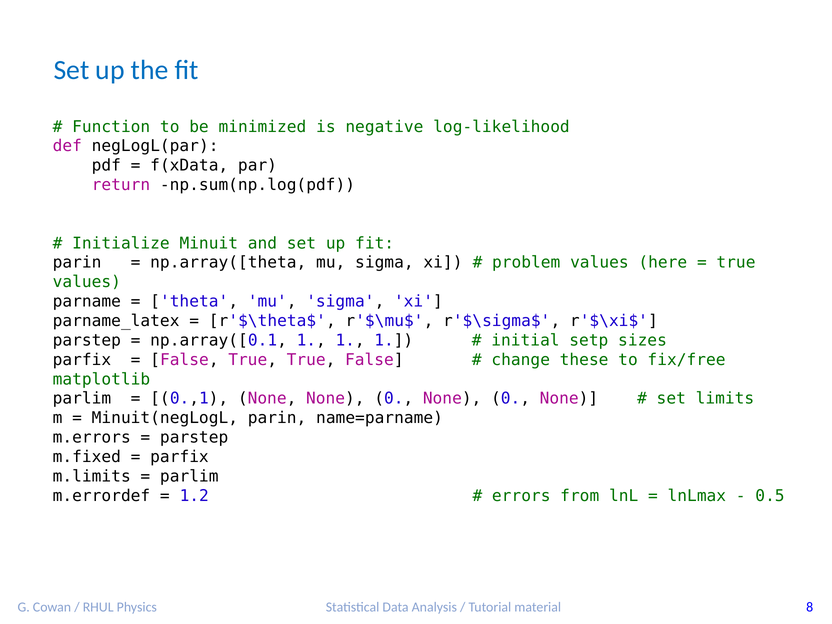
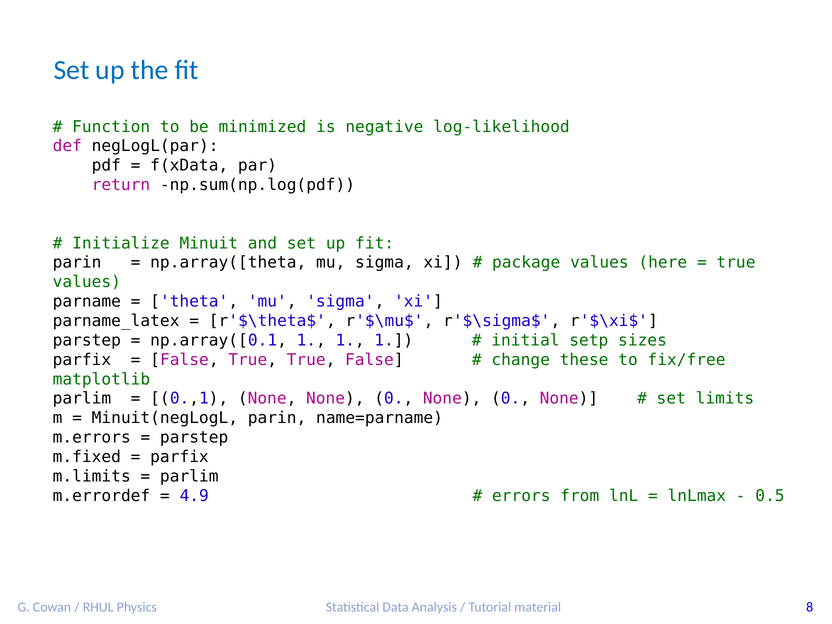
problem: problem -> package
1.2: 1.2 -> 4.9
